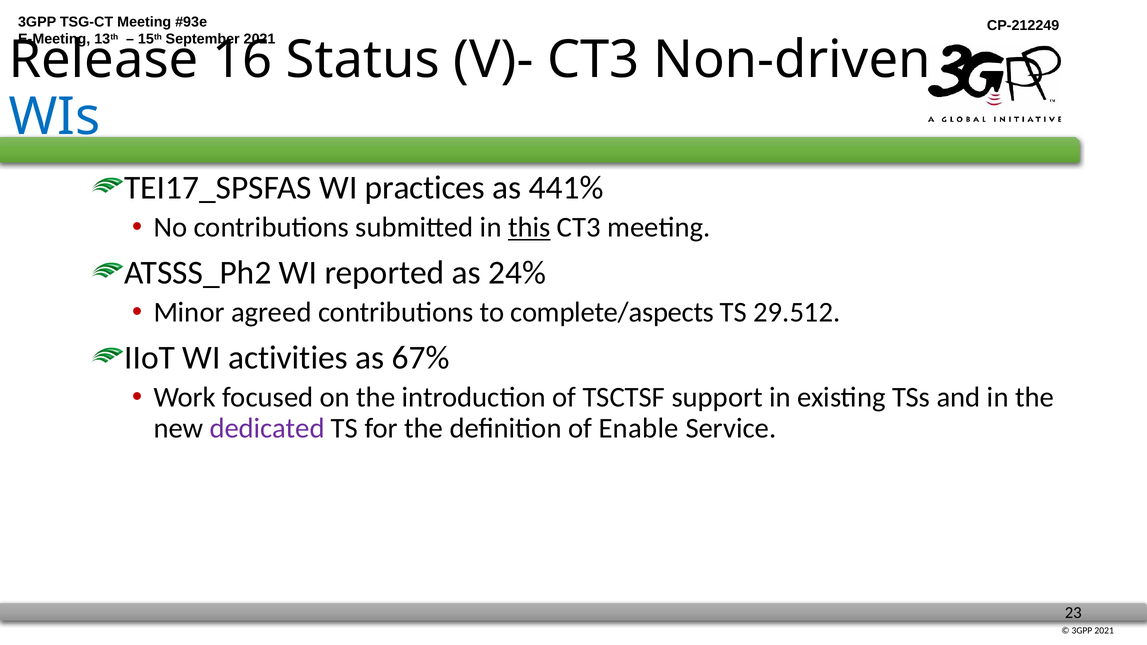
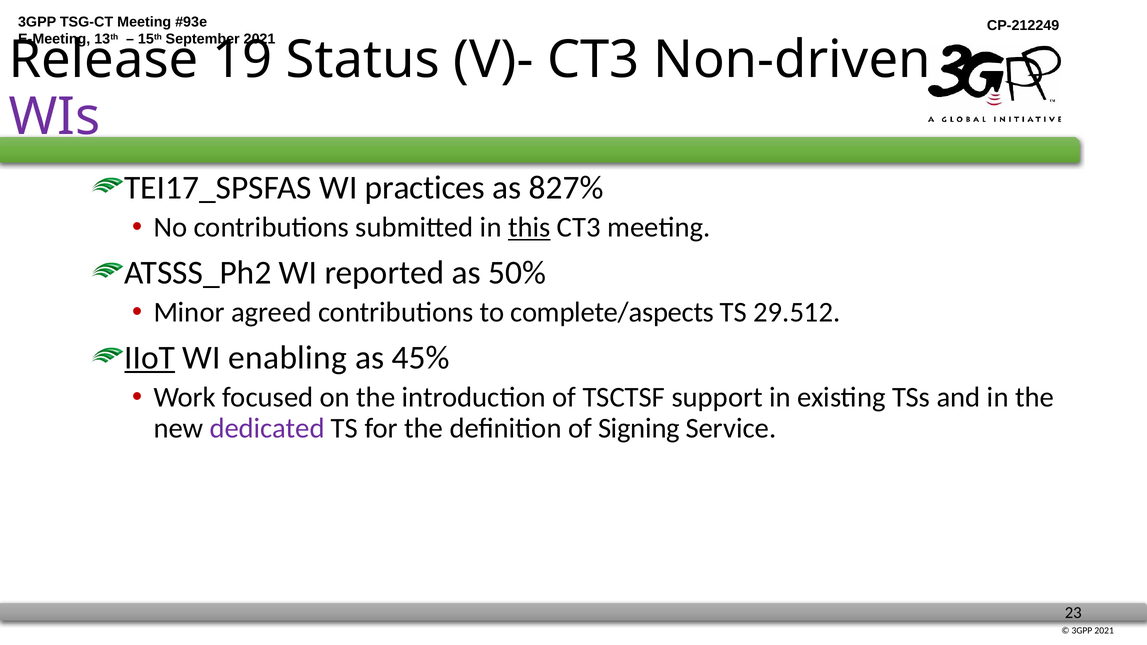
16: 16 -> 19
WIs colour: blue -> purple
441%: 441% -> 827%
24%: 24% -> 50%
IIoT underline: none -> present
activities: activities -> enabling
67%: 67% -> 45%
Enable: Enable -> Signing
